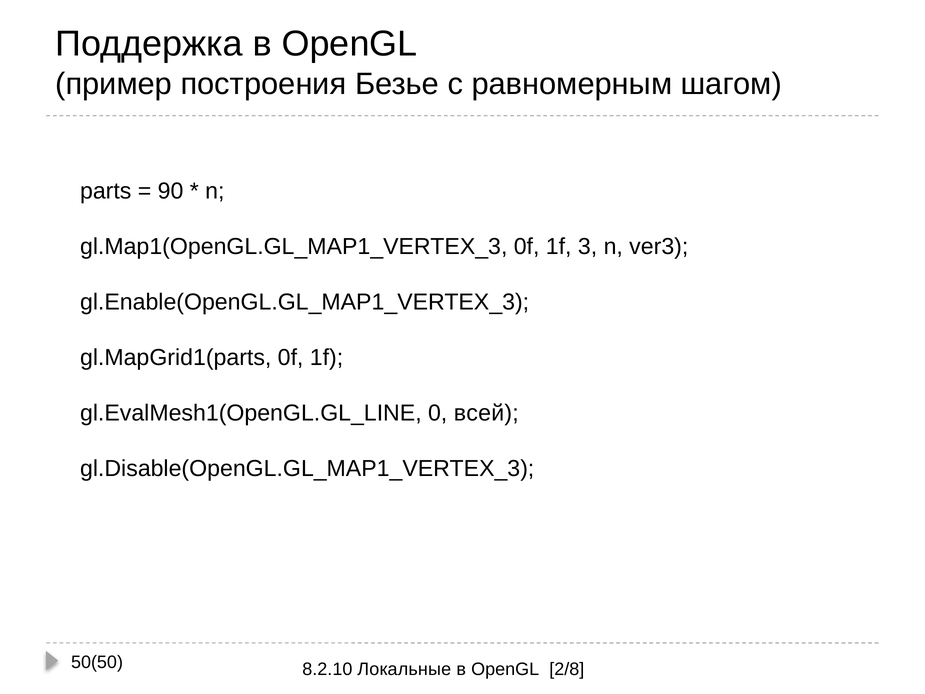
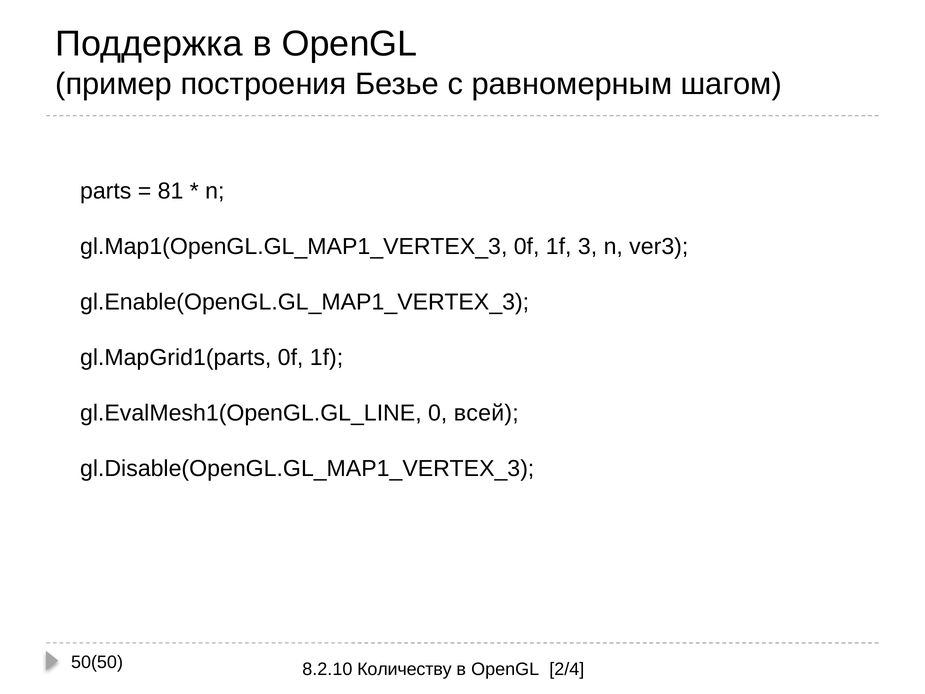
90: 90 -> 81
Локальные: Локальные -> Количеству
2/8: 2/8 -> 2/4
